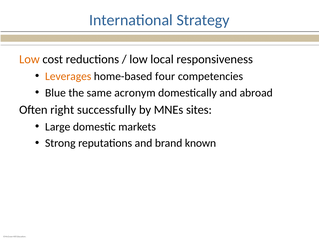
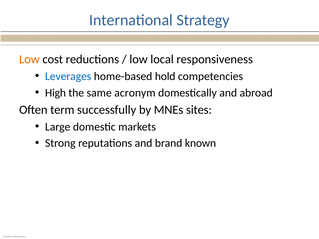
Leverages colour: orange -> blue
four: four -> hold
Blue: Blue -> High
right: right -> term
